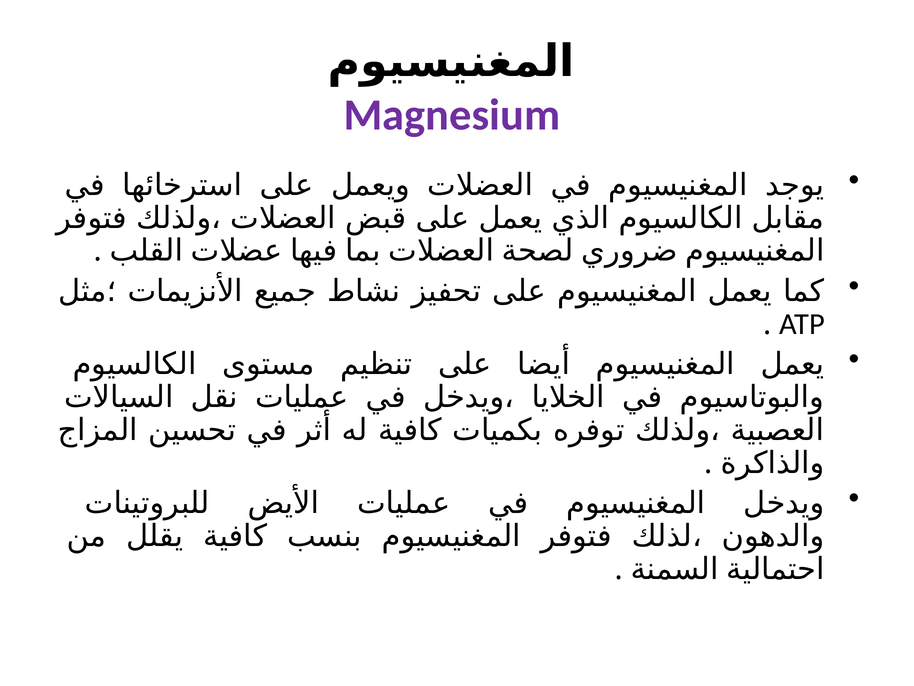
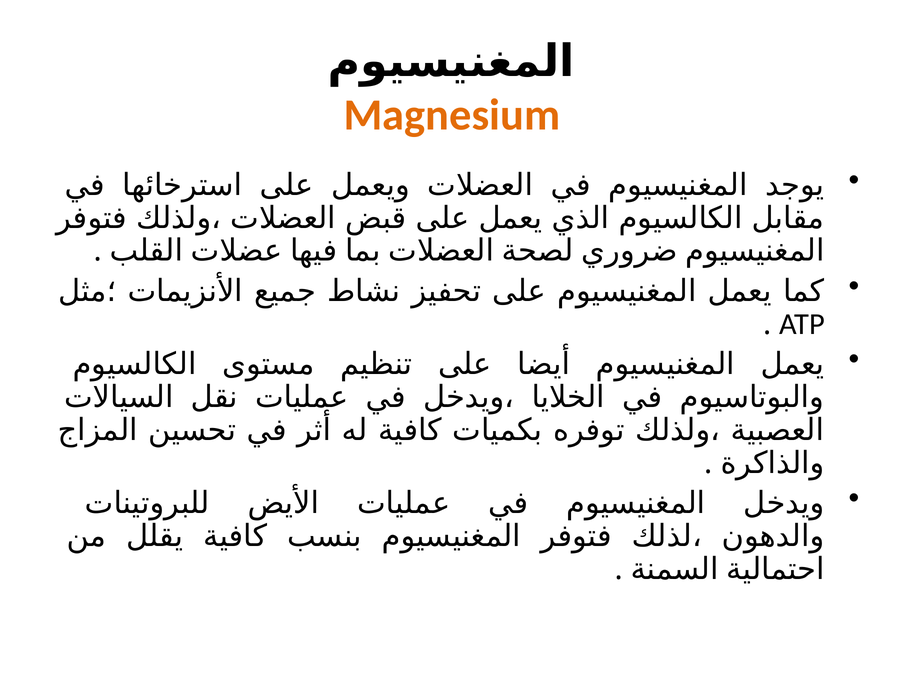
Magnesium colour: purple -> orange
